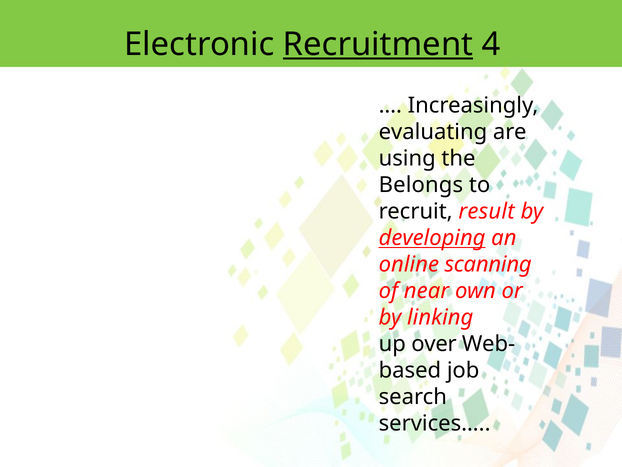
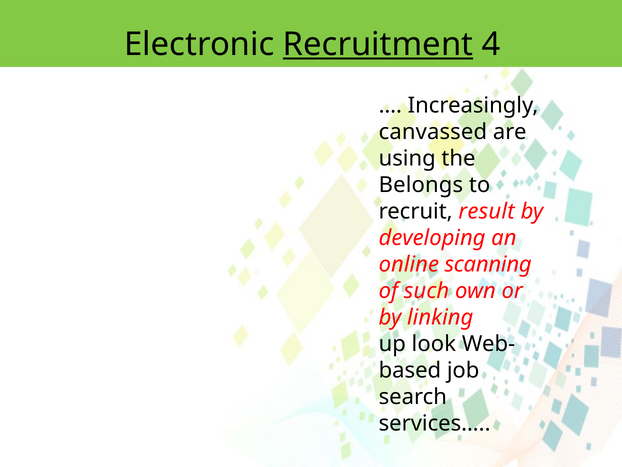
evaluating: evaluating -> canvassed
developing underline: present -> none
near: near -> such
over: over -> look
